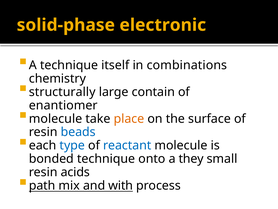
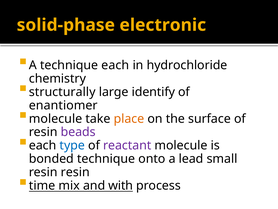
technique itself: itself -> each
combinations: combinations -> hydrochloride
contain: contain -> identify
beads colour: blue -> purple
reactant colour: blue -> purple
they: they -> lead
resin acids: acids -> resin
path: path -> time
